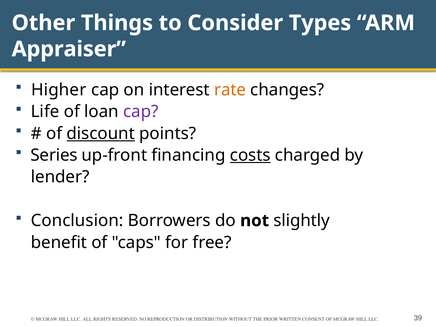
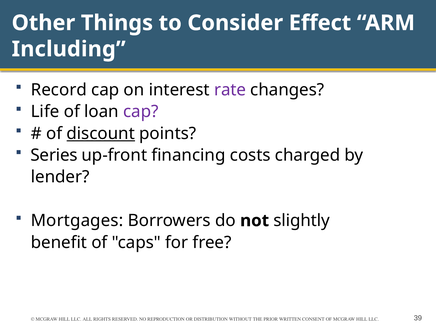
Types: Types -> Effect
Appraiser: Appraiser -> Including
Higher: Higher -> Record
rate colour: orange -> purple
costs underline: present -> none
Conclusion: Conclusion -> Mortgages
